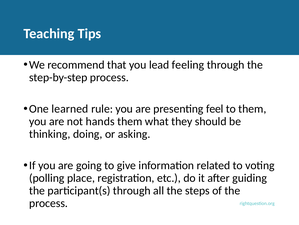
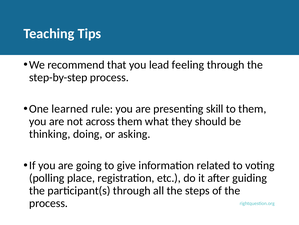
feel: feel -> skill
hands: hands -> across
